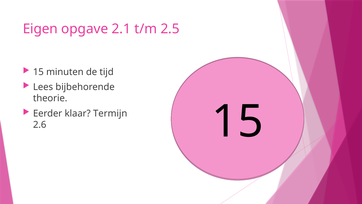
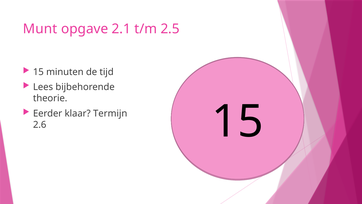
Eigen: Eigen -> Munt
